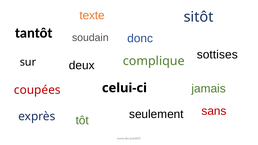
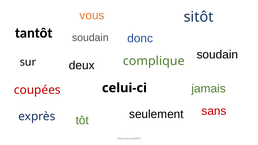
texte: texte -> vous
sottises at (217, 55): sottises -> soudain
